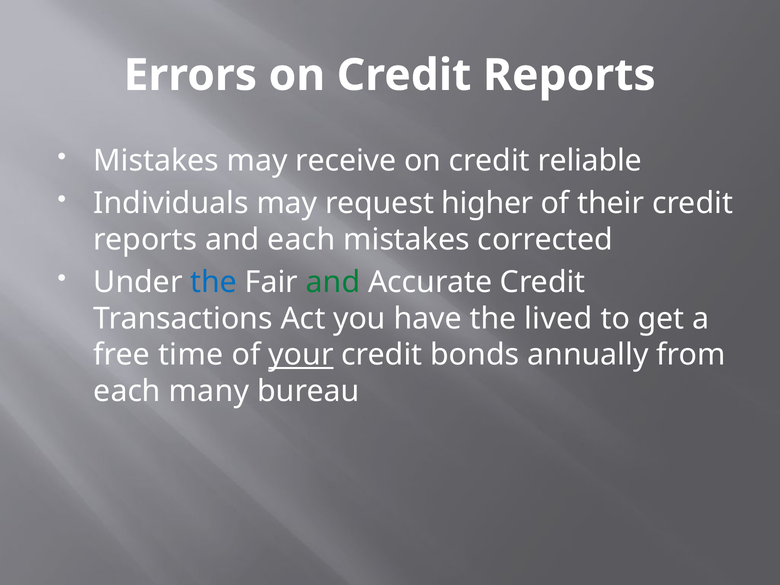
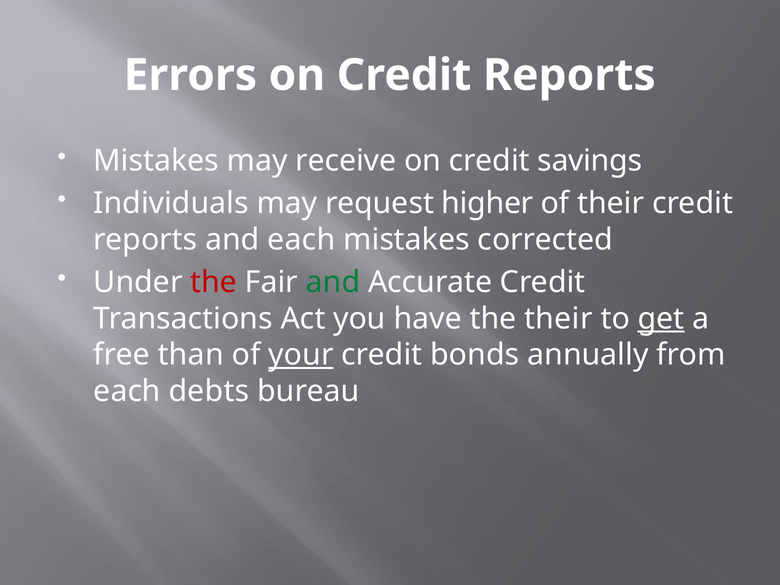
reliable: reliable -> savings
the at (214, 282) colour: blue -> red
the lived: lived -> their
get underline: none -> present
time: time -> than
many: many -> debts
